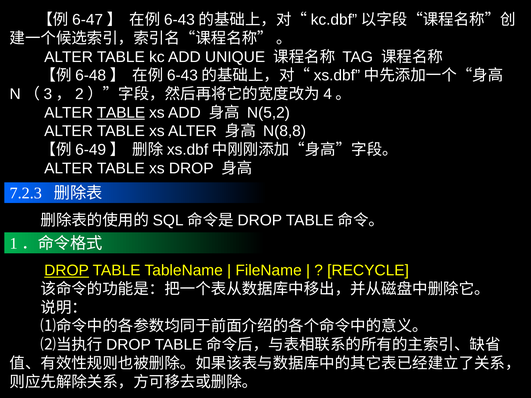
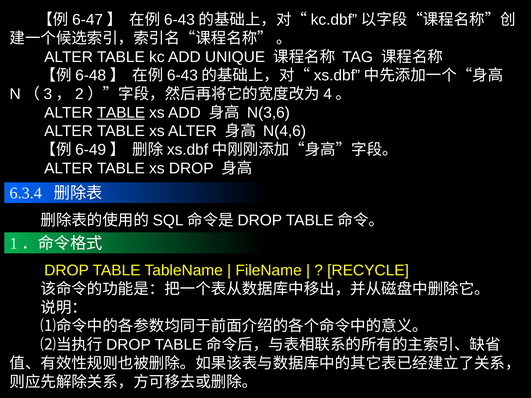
N(5,2: N(5,2 -> N(3,6
N(8,8: N(8,8 -> N(4,6
7.2.3: 7.2.3 -> 6.3.4
DROP at (67, 271) underline: present -> none
